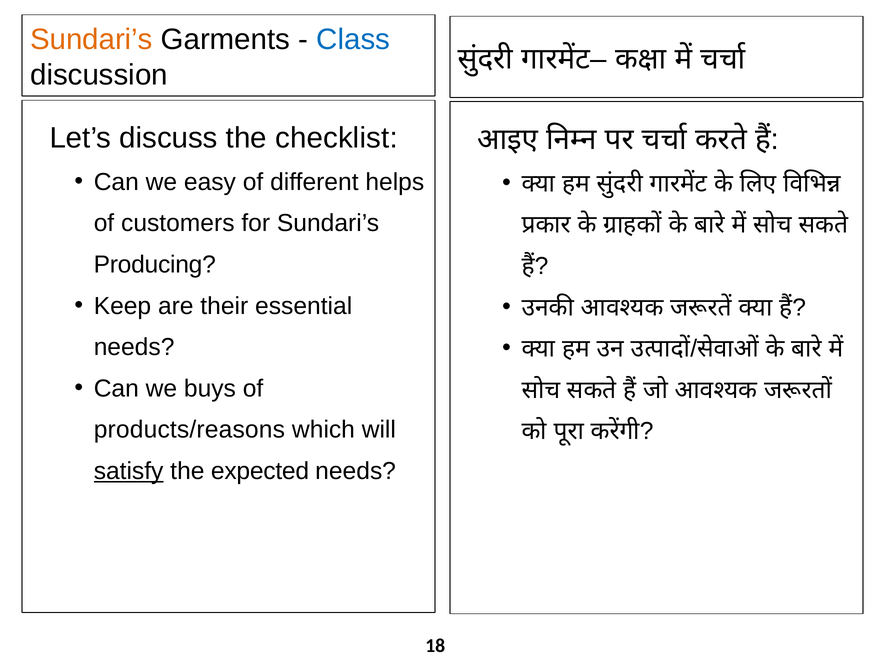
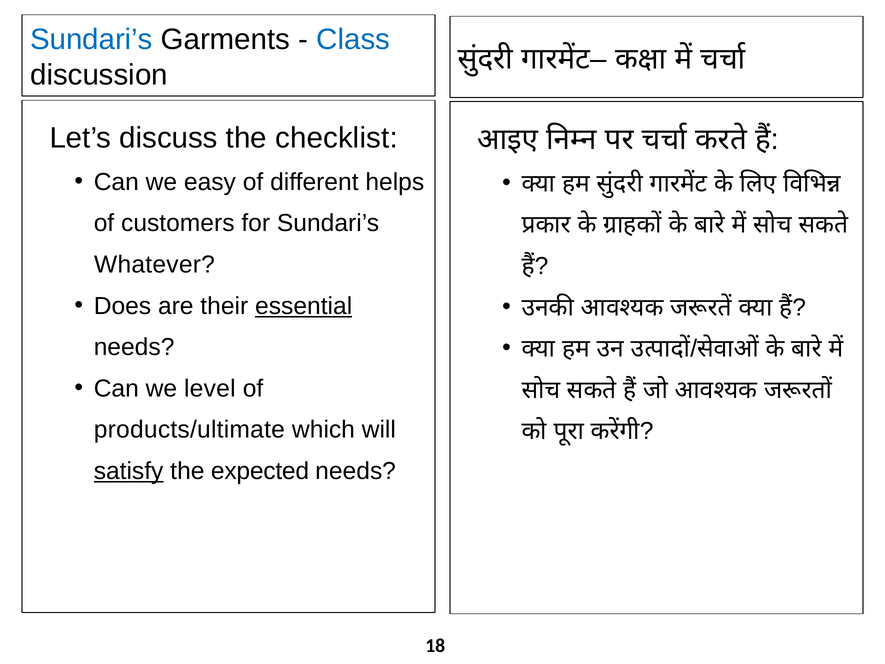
Sundari’s at (91, 40) colour: orange -> blue
Producing: Producing -> Whatever
Keep: Keep -> Does
essential underline: none -> present
buys: buys -> level
products/reasons: products/reasons -> products/ultimate
